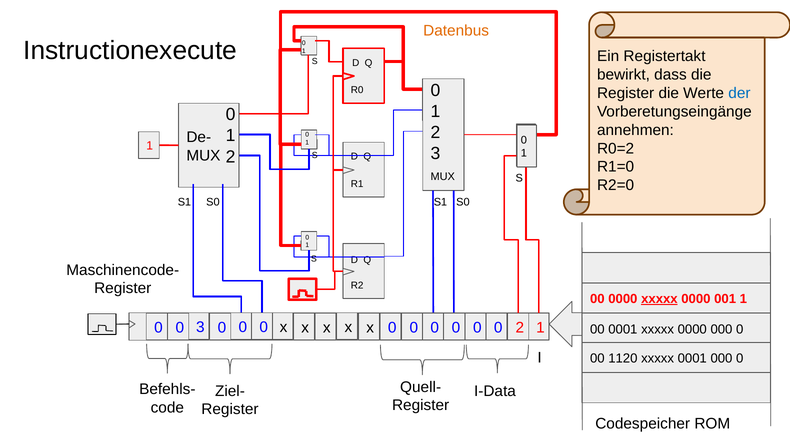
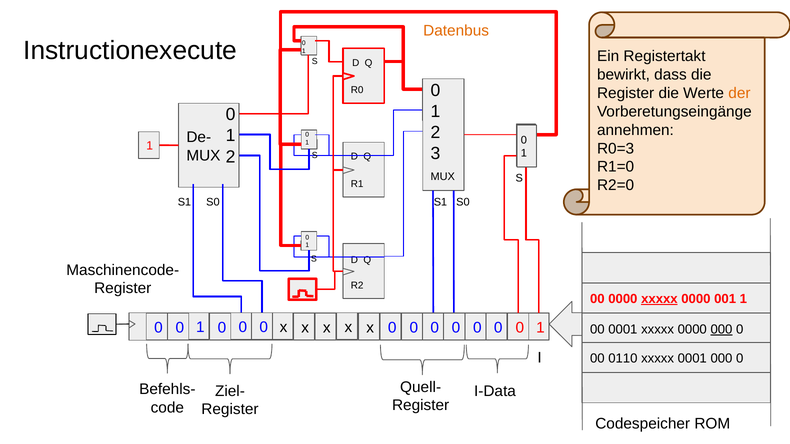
der colour: blue -> orange
R0=2: R0=2 -> R0=3
3 at (200, 327): 3 -> 1
2 at (520, 328): 2 -> 0
000 at (721, 330) underline: none -> present
1120: 1120 -> 0110
